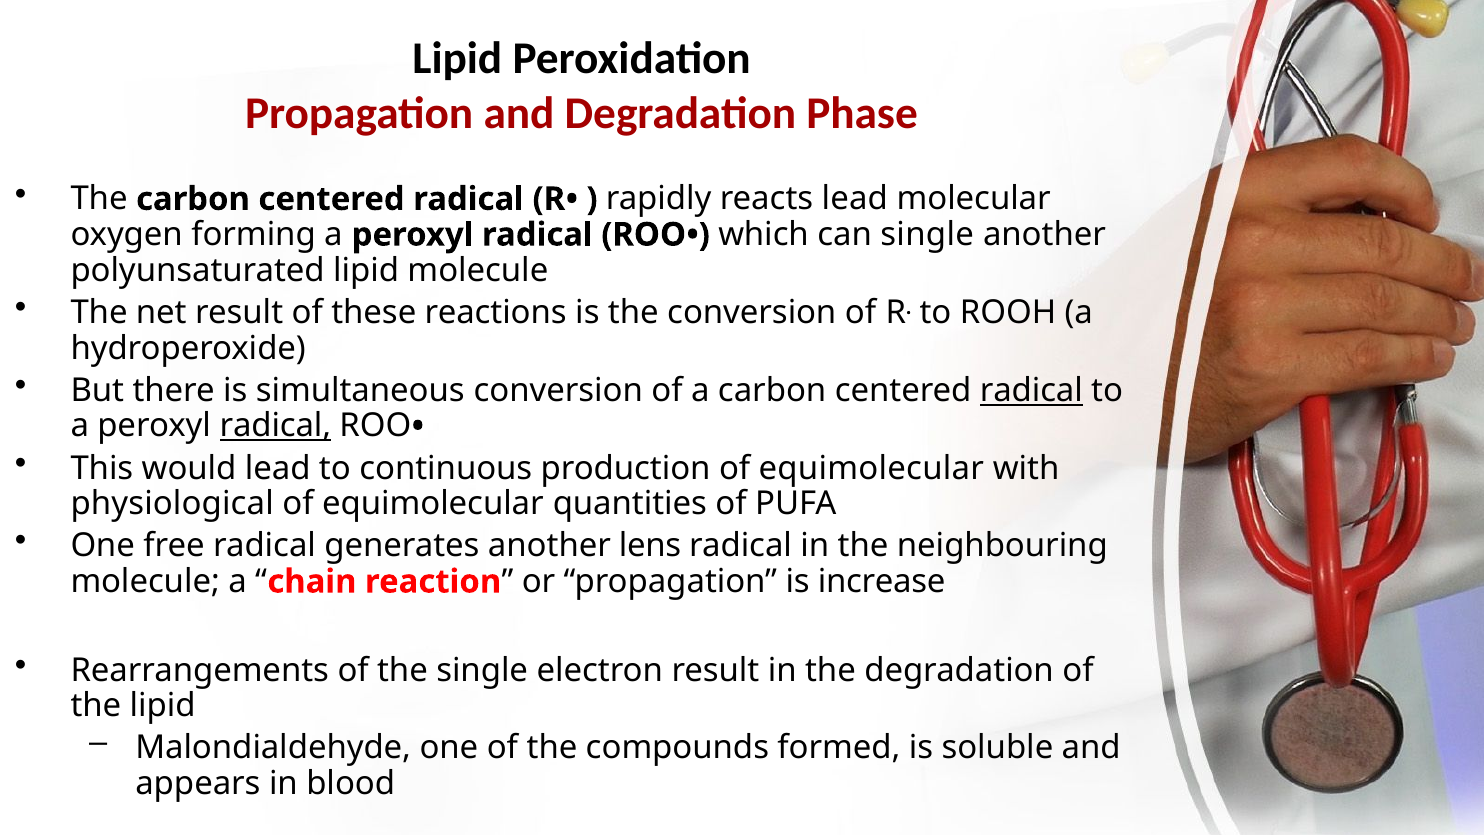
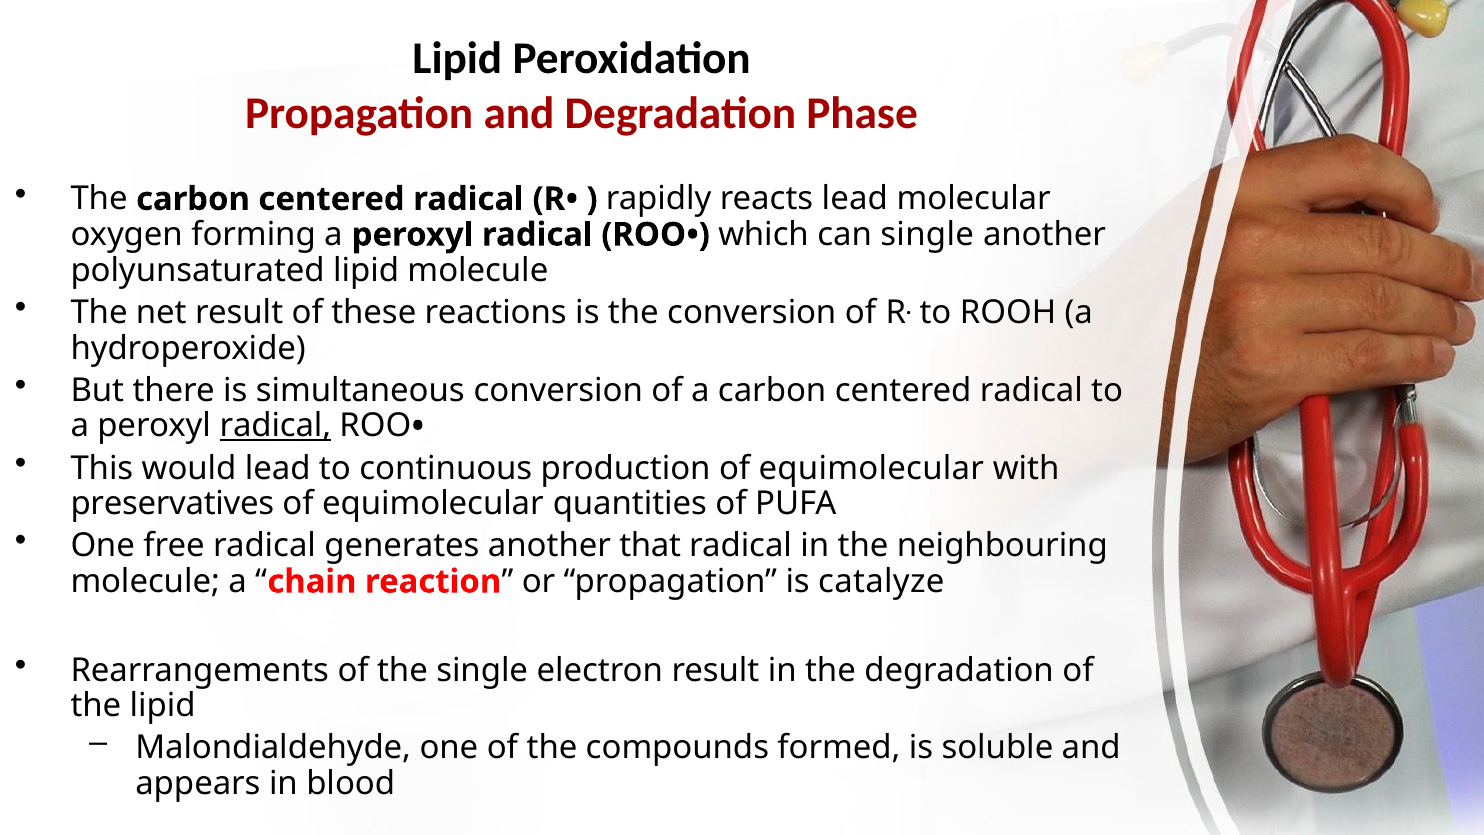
radical at (1031, 390) underline: present -> none
physiological: physiological -> preservatives
lens: lens -> that
increase: increase -> catalyze
